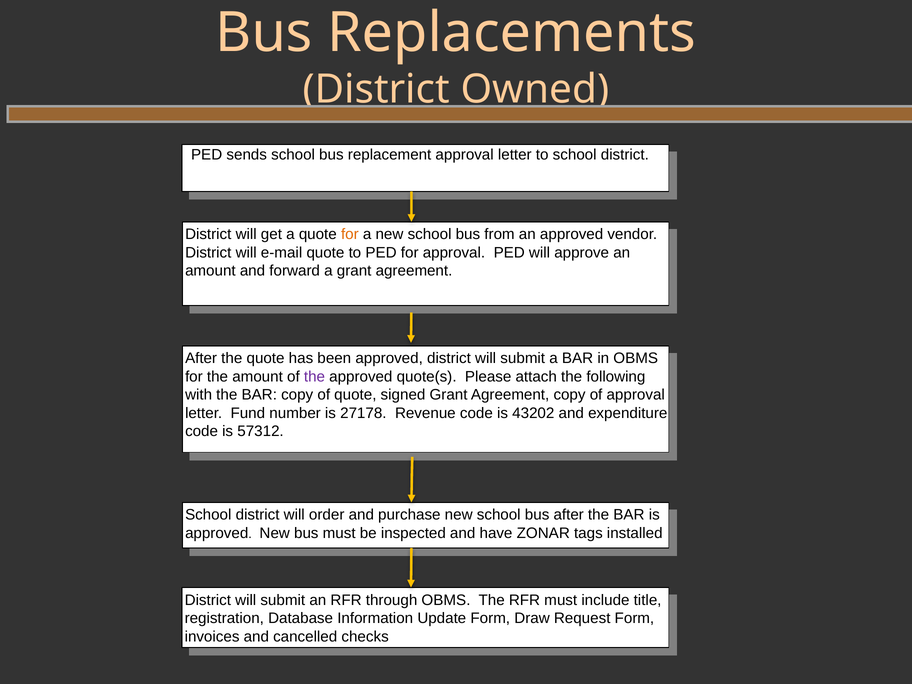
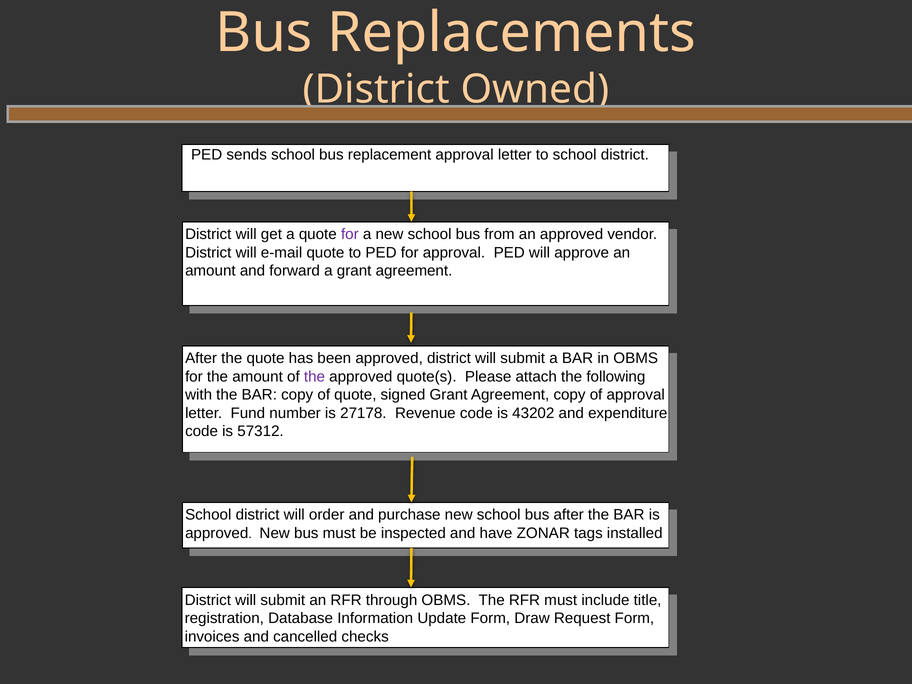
for at (350, 234) colour: orange -> purple
